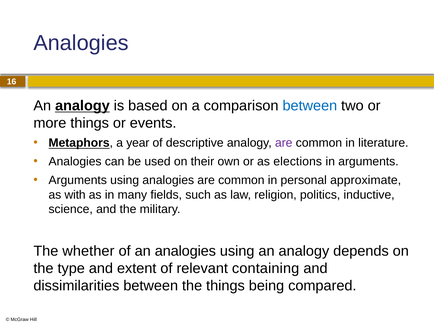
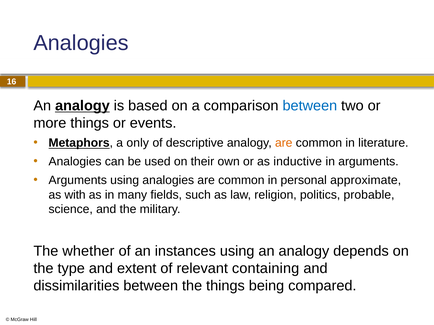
year: year -> only
are at (284, 143) colour: purple -> orange
elections: elections -> inductive
inductive: inductive -> probable
an analogies: analogies -> instances
